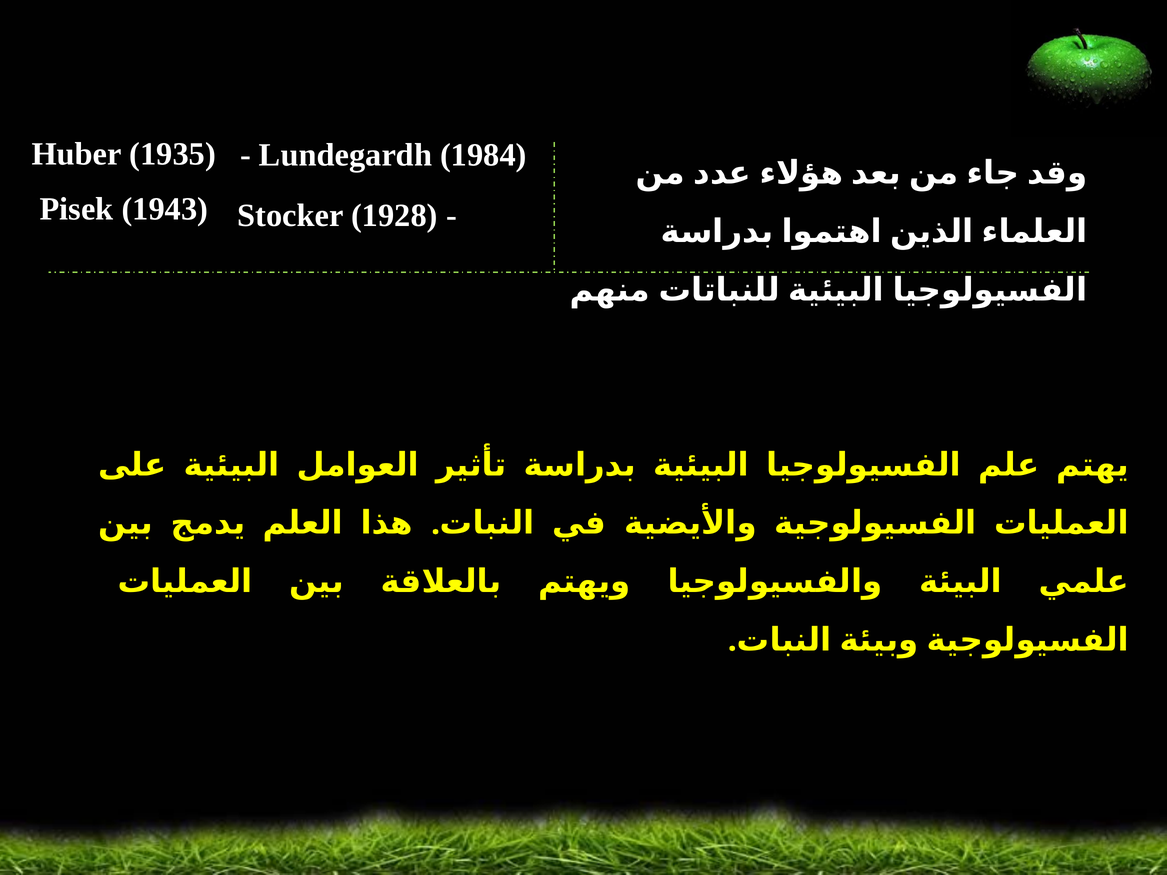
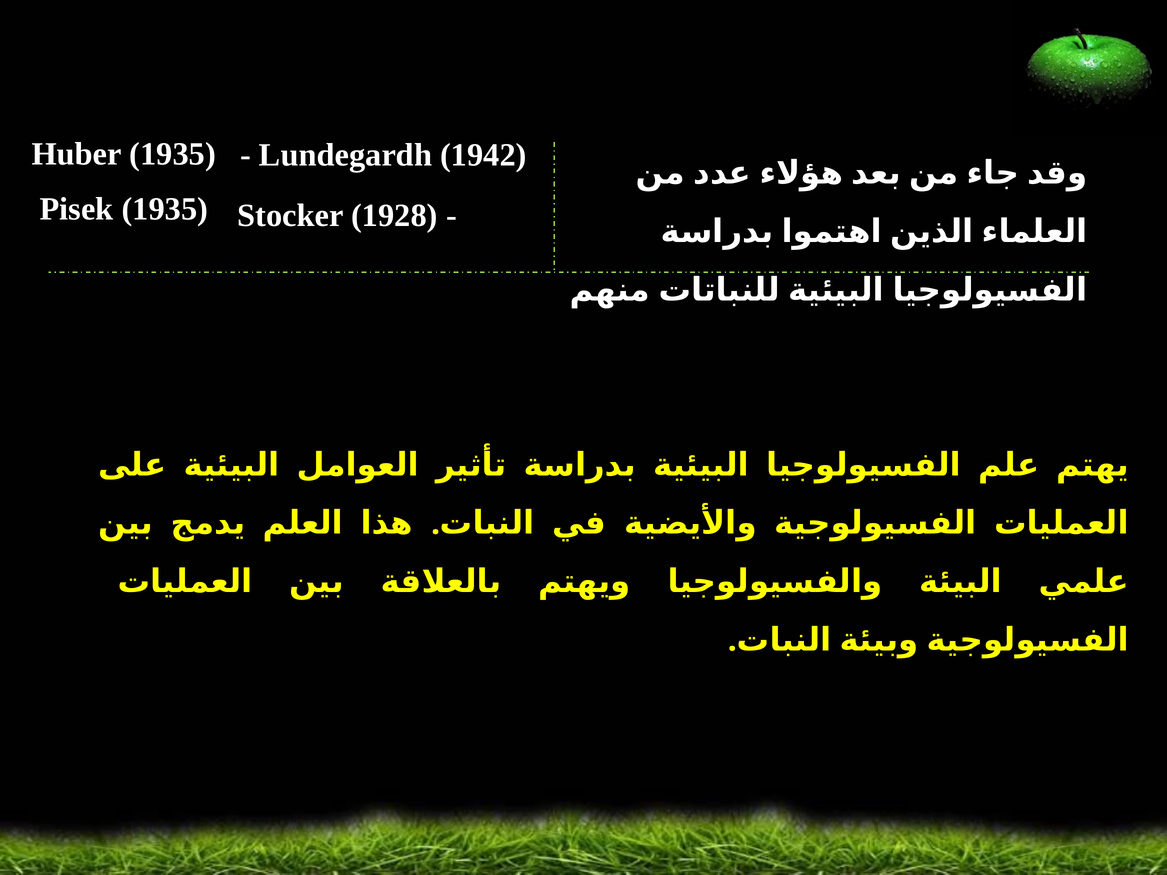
1984: 1984 -> 1942
Pisek 1943: 1943 -> 1935
